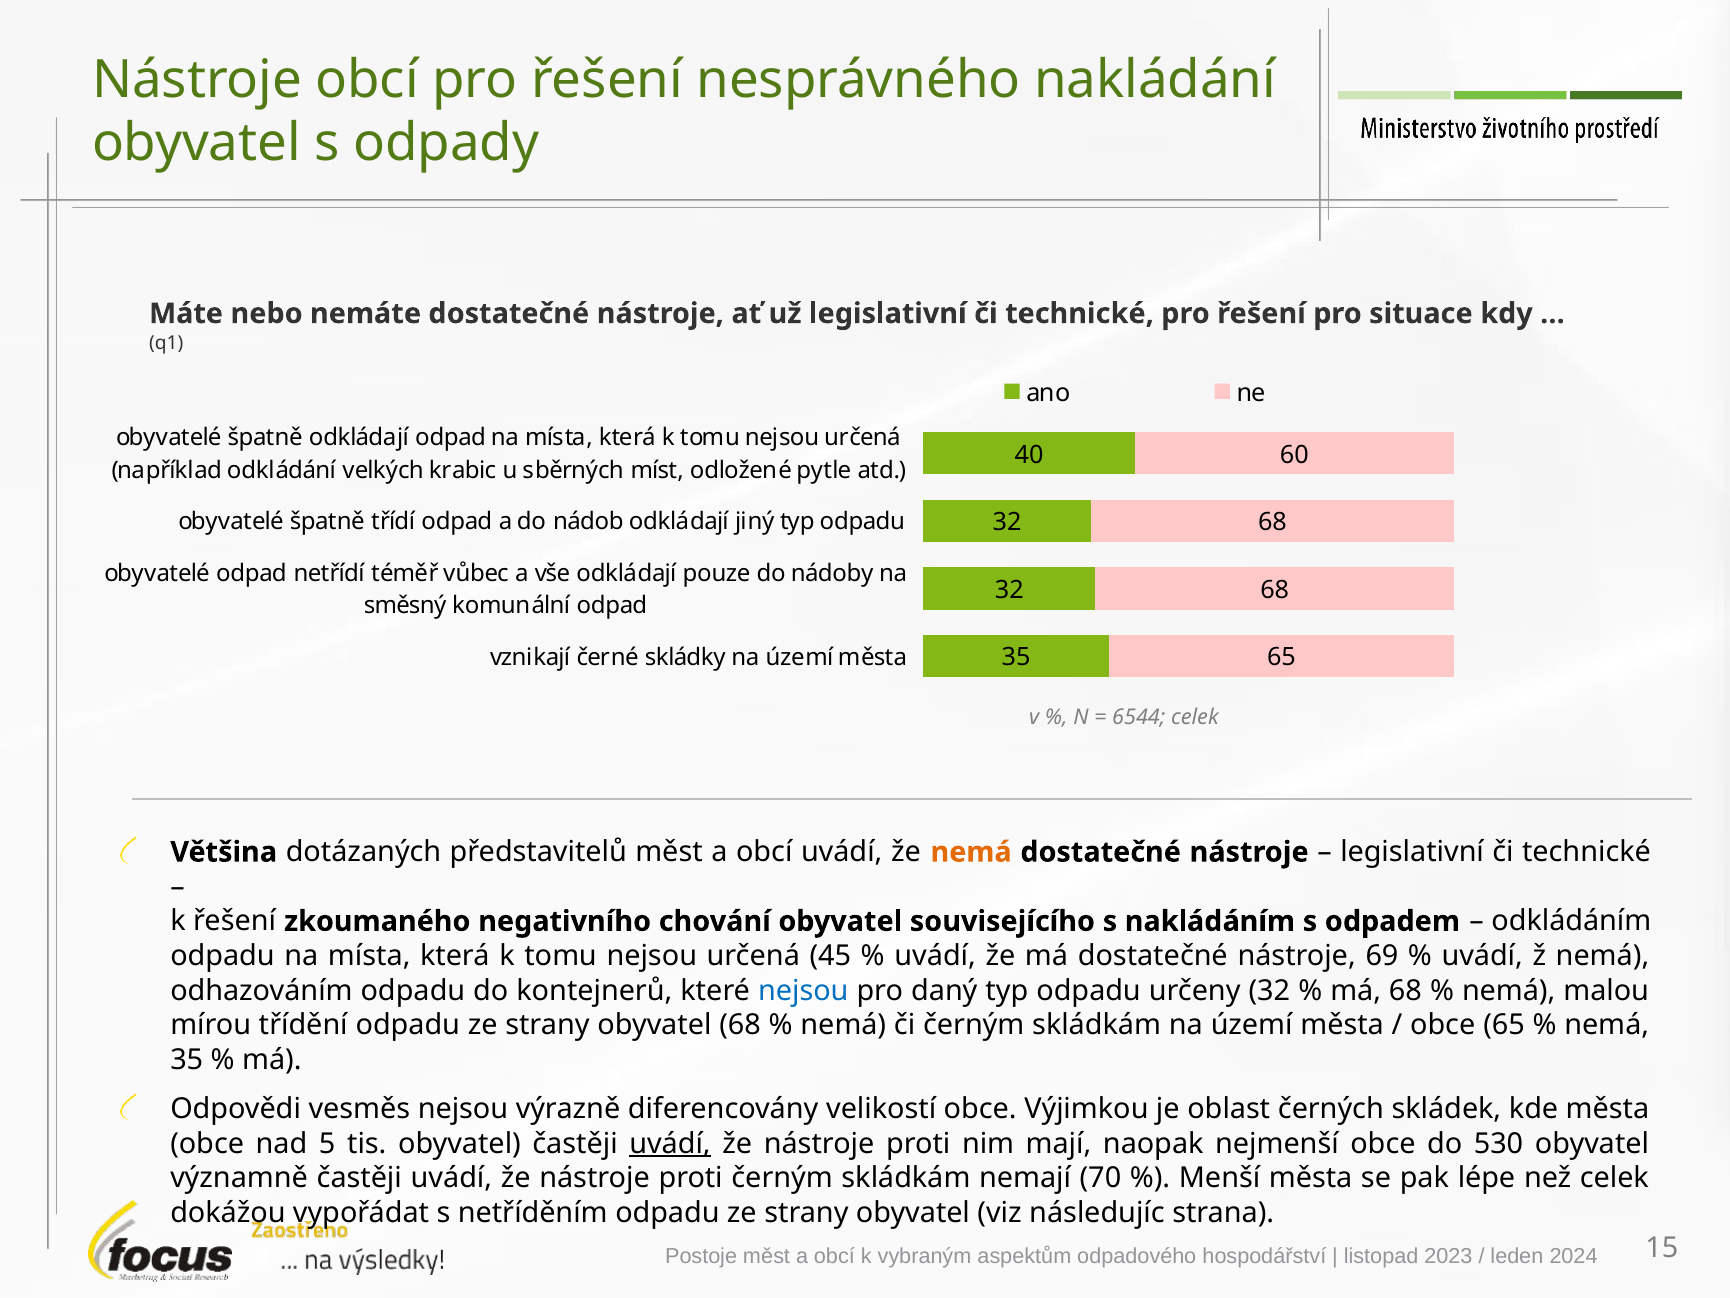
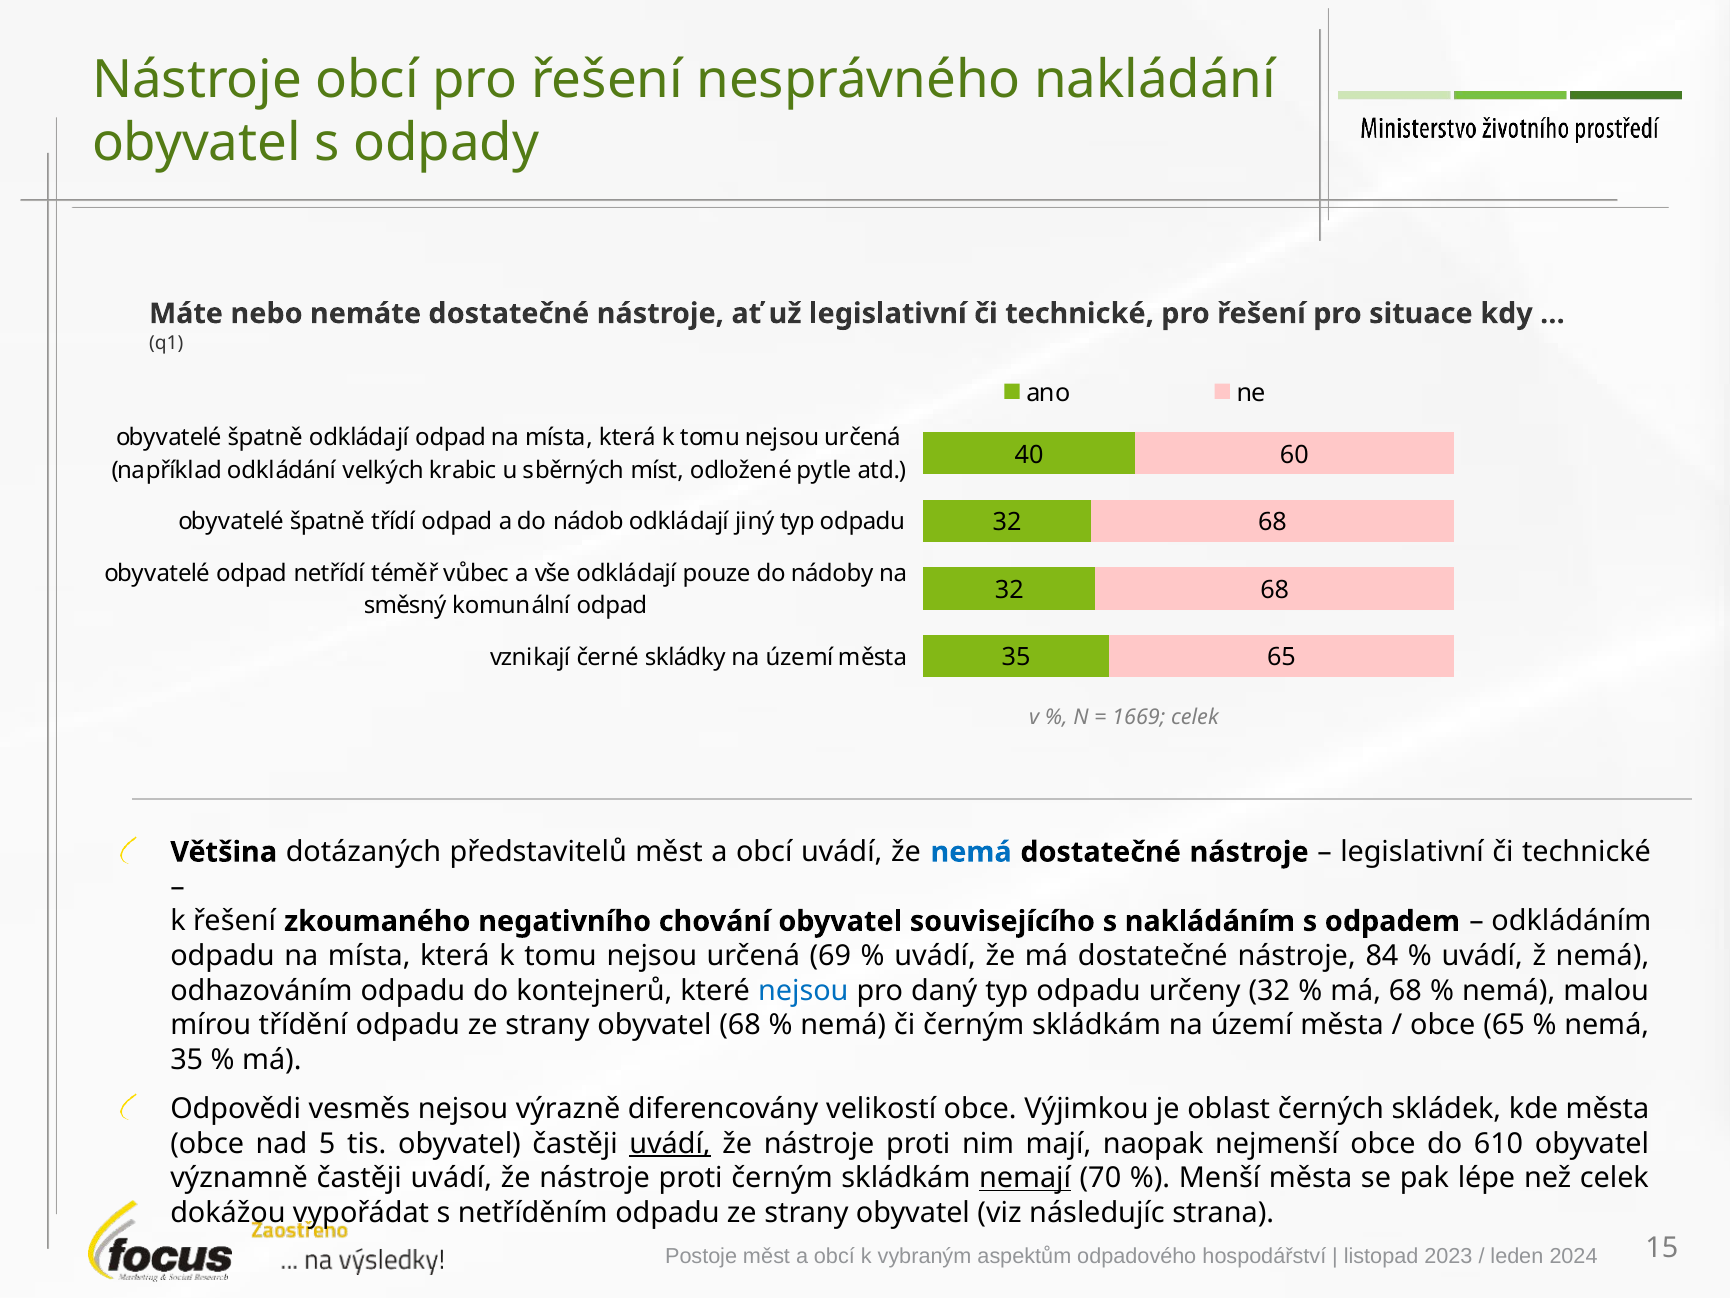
6544: 6544 -> 1669
nemá at (971, 852) colour: orange -> blue
45: 45 -> 69
69: 69 -> 84
530: 530 -> 610
nemají underline: none -> present
